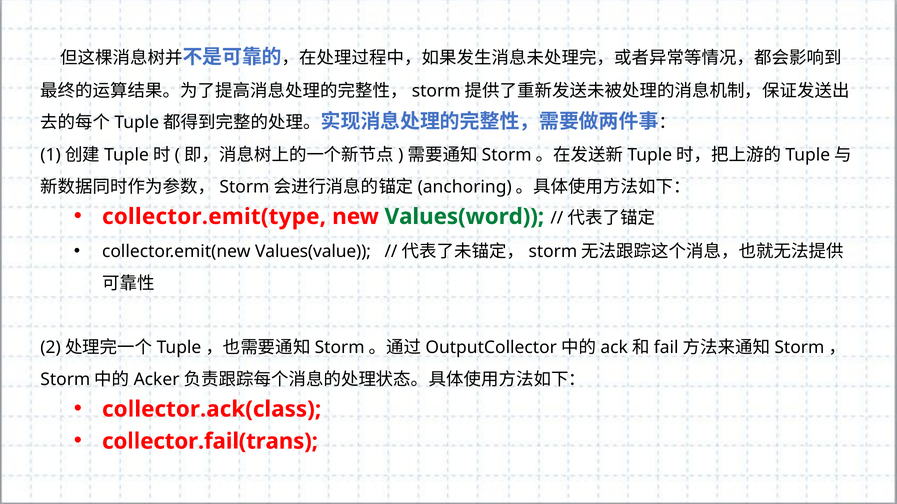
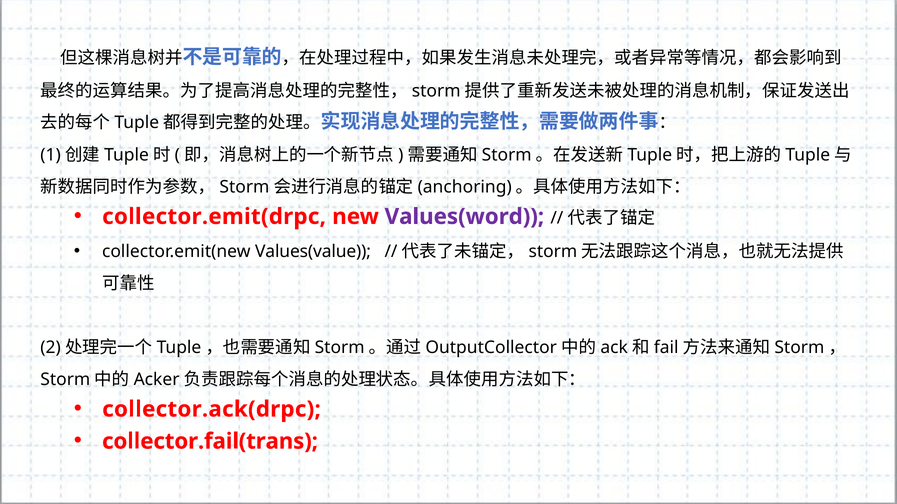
collector.emit(type: collector.emit(type -> collector.emit(drpc
Values(word colour: green -> purple
collector.ack(class: collector.ack(class -> collector.ack(drpc
